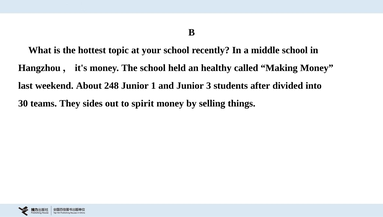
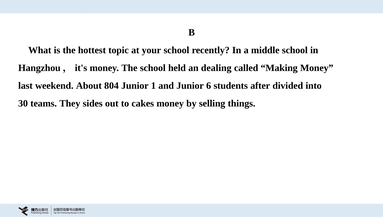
healthy: healthy -> dealing
248: 248 -> 804
3: 3 -> 6
spirit: spirit -> cakes
